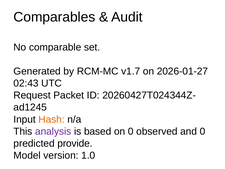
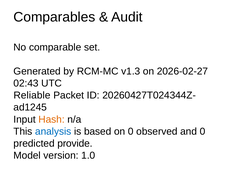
v1.7: v1.7 -> v1.3
2026-01-27: 2026-01-27 -> 2026-02-27
Request: Request -> Reliable
analysis colour: purple -> blue
